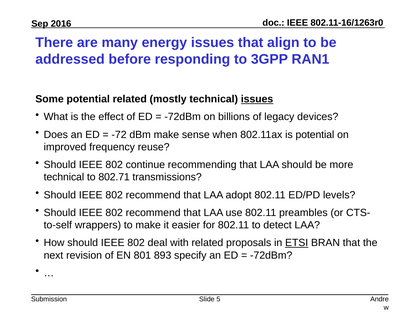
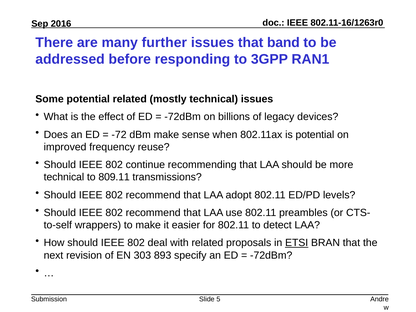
energy: energy -> further
align: align -> band
issues at (257, 99) underline: present -> none
802.71: 802.71 -> 809.11
801: 801 -> 303
